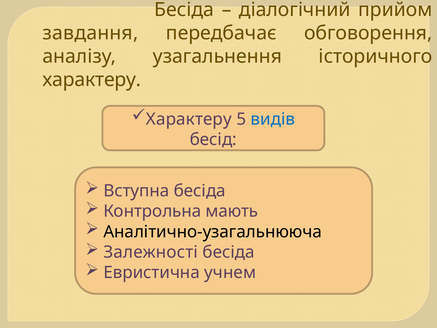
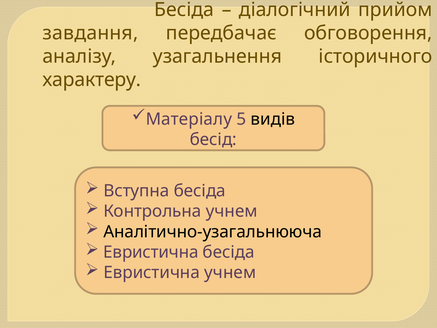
Характеру at (189, 119): Характеру -> Матеріалу
видів colour: blue -> black
Контрольна мають: мають -> учнем
Залежності at (151, 252): Залежності -> Евристична
